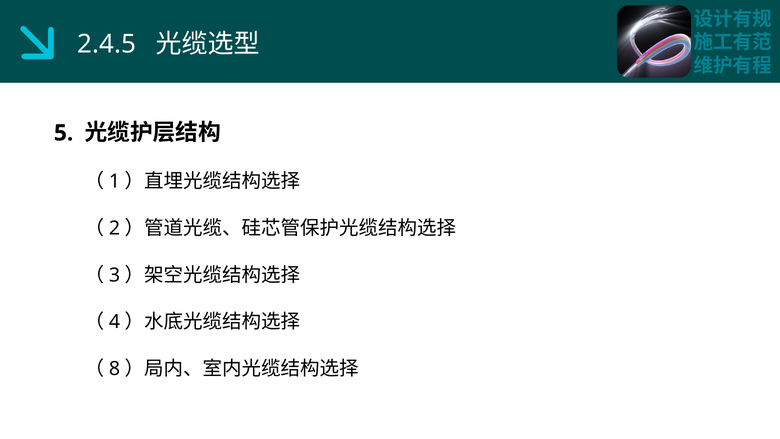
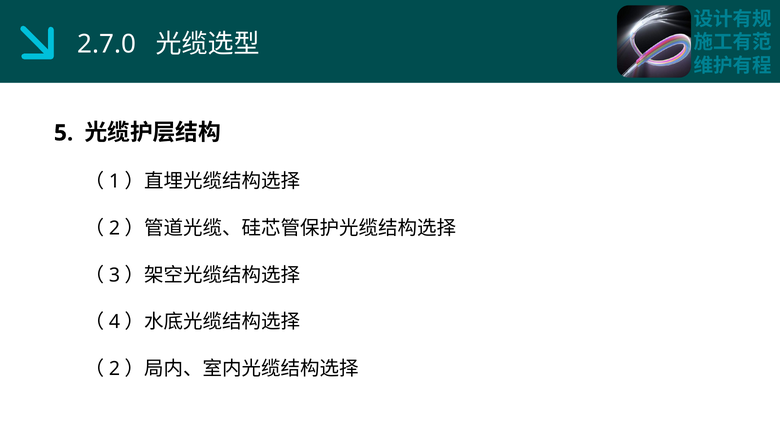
2.4.5: 2.4.5 -> 2.7.0
8 at (114, 369): 8 -> 2
